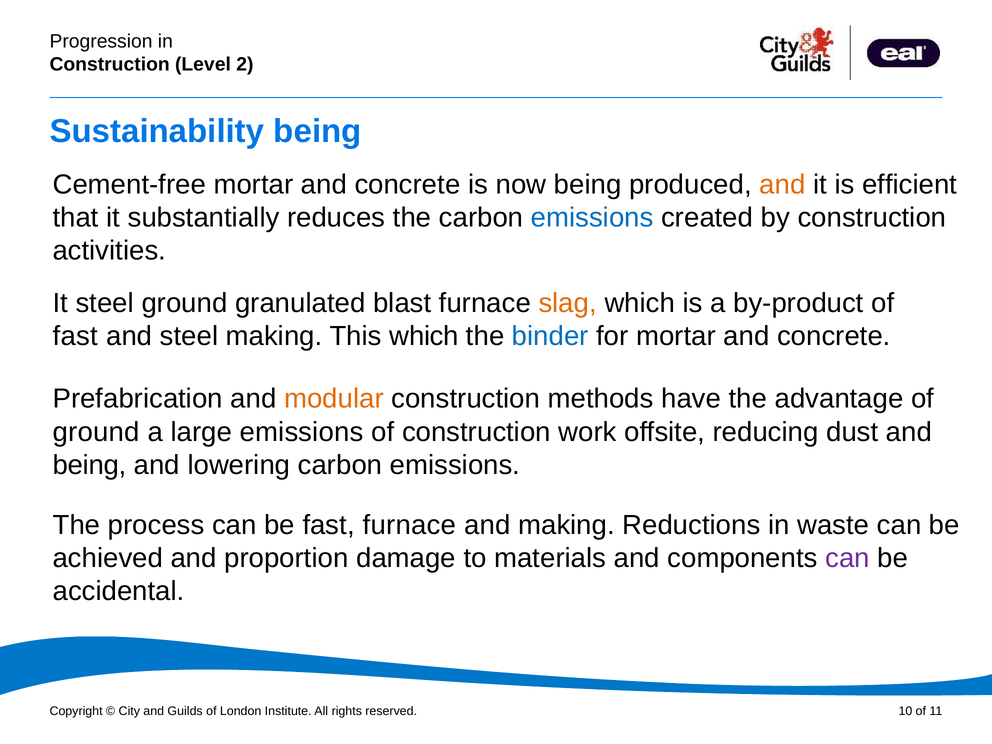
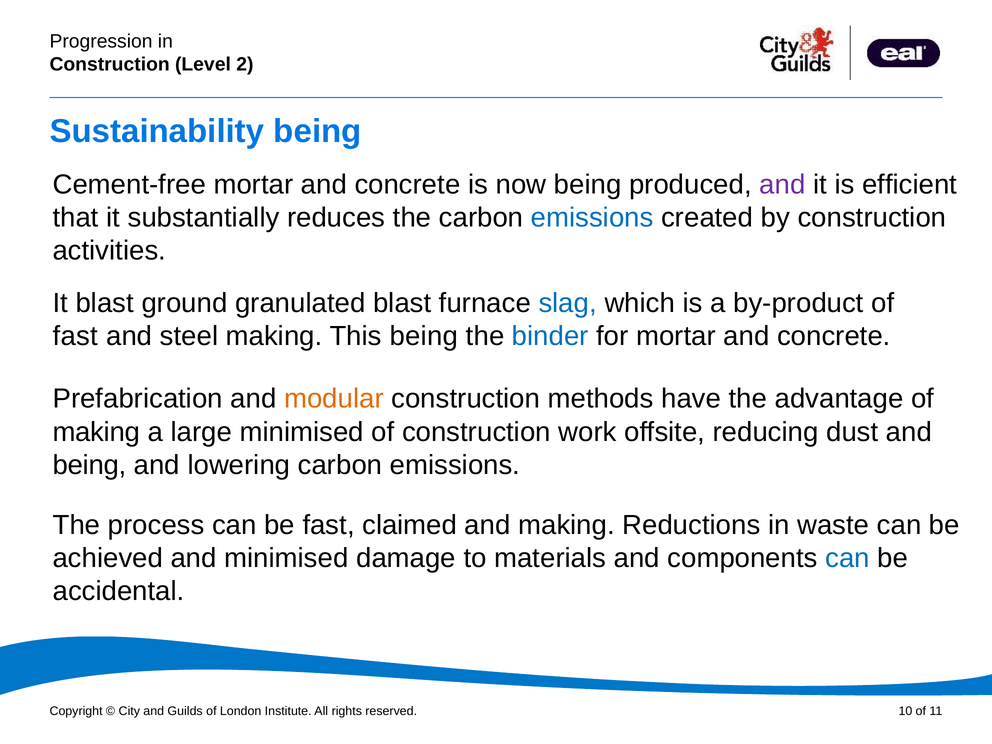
and at (782, 184) colour: orange -> purple
It steel: steel -> blast
slag colour: orange -> blue
This which: which -> being
ground at (96, 432): ground -> making
large emissions: emissions -> minimised
fast furnace: furnace -> claimed
and proportion: proportion -> minimised
can at (848, 558) colour: purple -> blue
